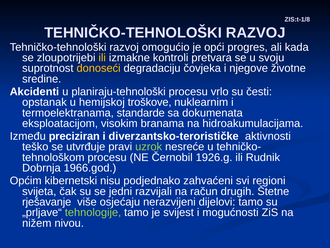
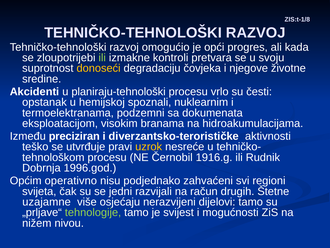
ili at (102, 58) colour: yellow -> light green
troškove: troškove -> spoznali
standarde: standarde -> podzemni
uzrok colour: light green -> yellow
1926.g: 1926.g -> 1916.g
1966.god: 1966.god -> 1996.god
kibernetski: kibernetski -> operativno
rješavanje: rješavanje -> uzajamne
